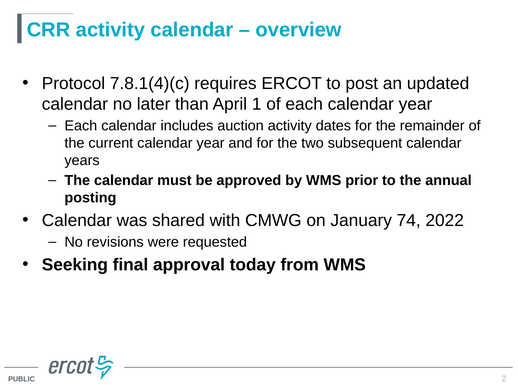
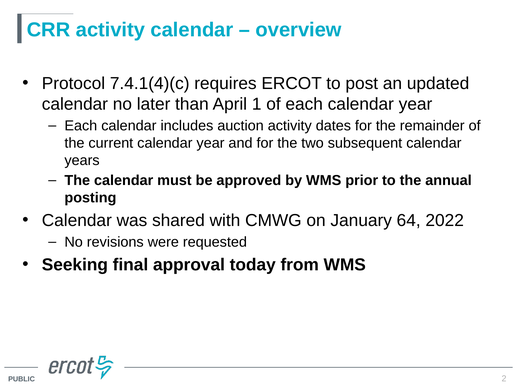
7.8.1(4)(c: 7.8.1(4)(c -> 7.4.1(4)(c
74: 74 -> 64
